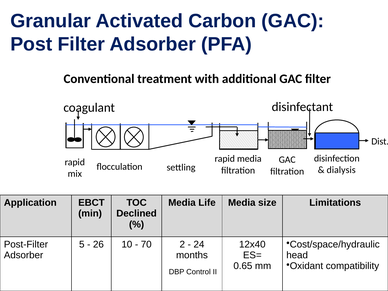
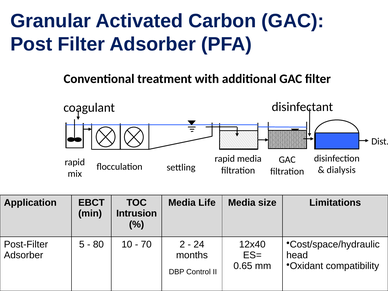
Declined: Declined -> Intrusion
26: 26 -> 80
